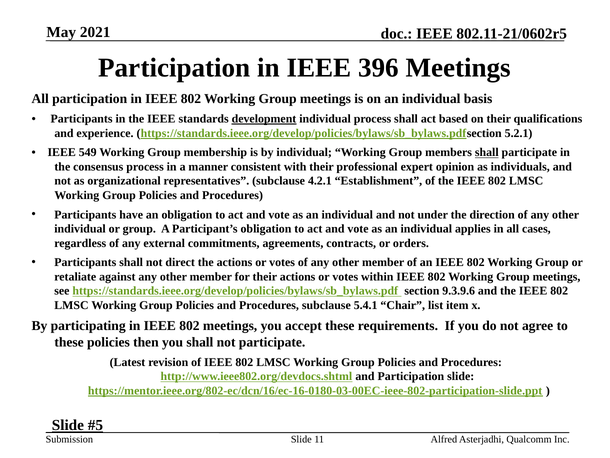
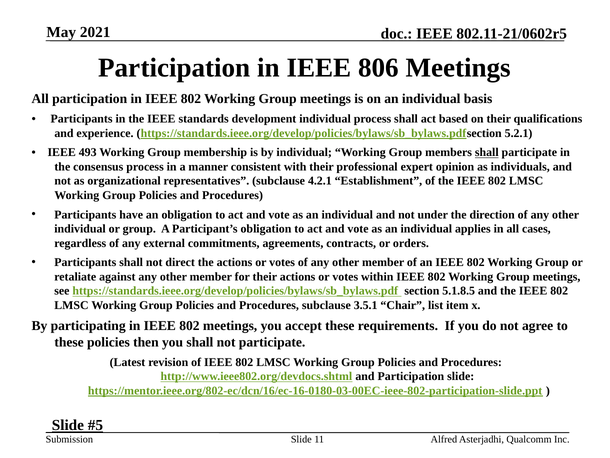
396: 396 -> 806
development underline: present -> none
549: 549 -> 493
9.3.9.6: 9.3.9.6 -> 5.1.8.5
5.4.1: 5.4.1 -> 3.5.1
